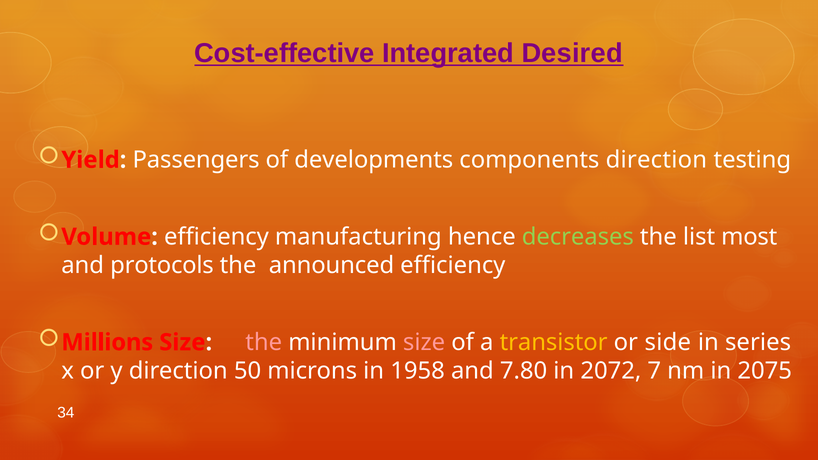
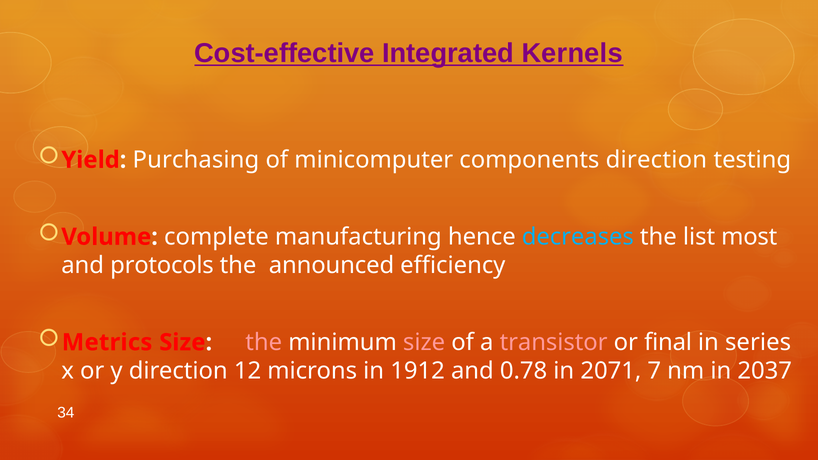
Desired: Desired -> Kernels
Passengers: Passengers -> Purchasing
developments: developments -> minicomputer
Volume efficiency: efficiency -> complete
decreases colour: light green -> light blue
Millions: Millions -> Metrics
transistor colour: yellow -> pink
side: side -> final
50: 50 -> 12
1958: 1958 -> 1912
7.80: 7.80 -> 0.78
2072: 2072 -> 2071
2075: 2075 -> 2037
